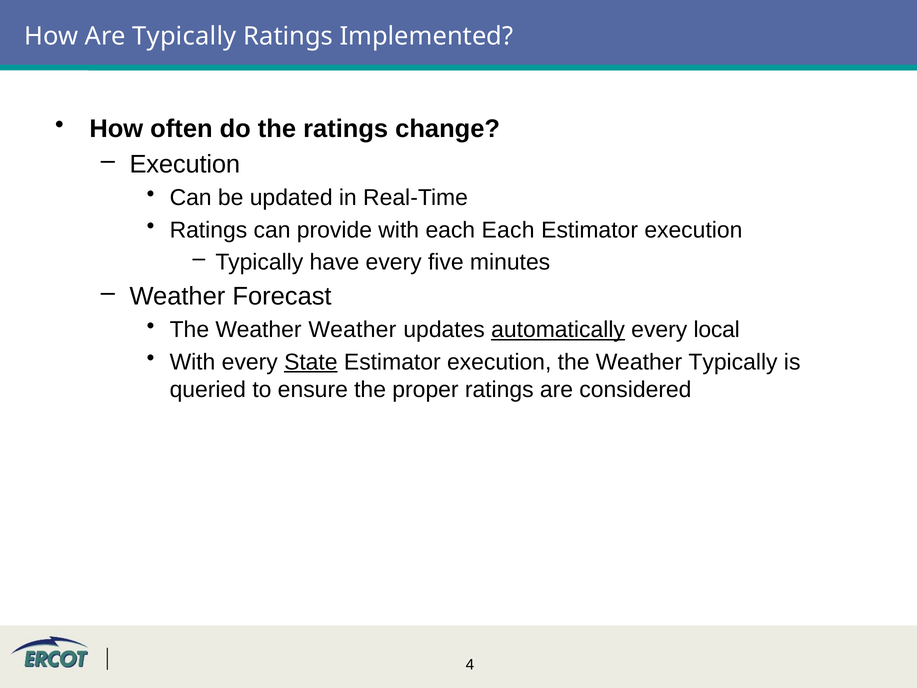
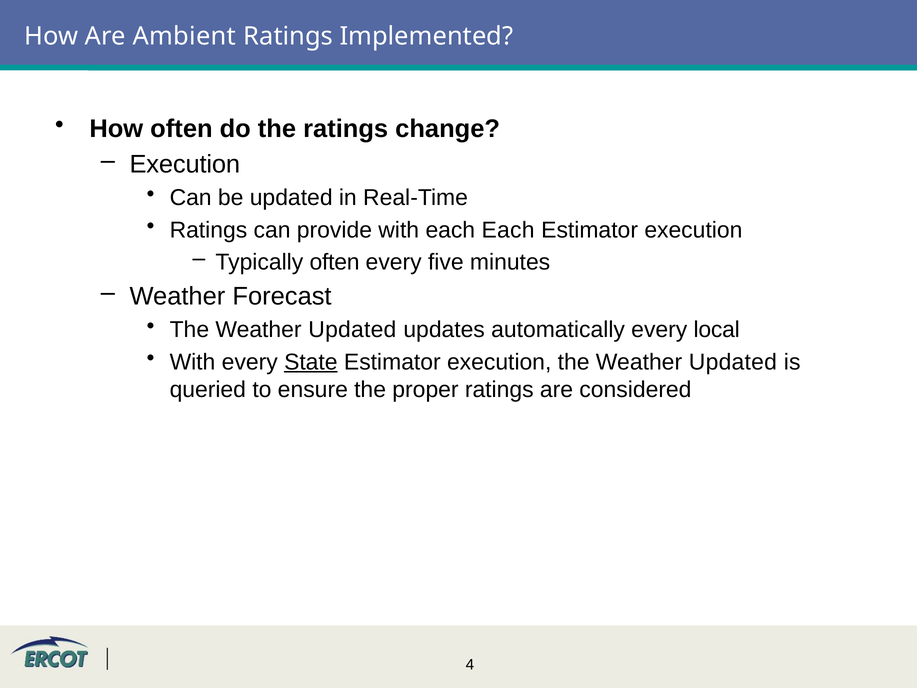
Are Typically: Typically -> Ambient
Typically have: have -> often
Weather at (352, 330): Weather -> Updated
automatically underline: present -> none
execution the Weather Typically: Typically -> Updated
